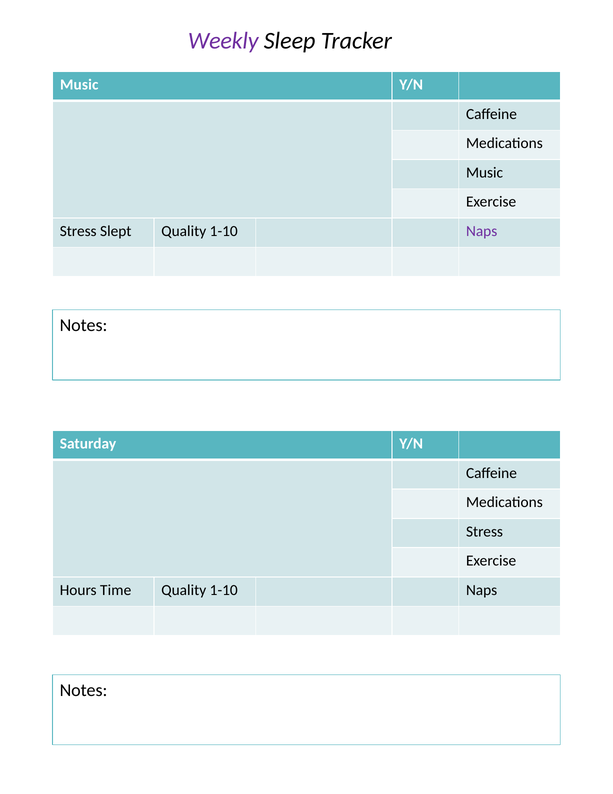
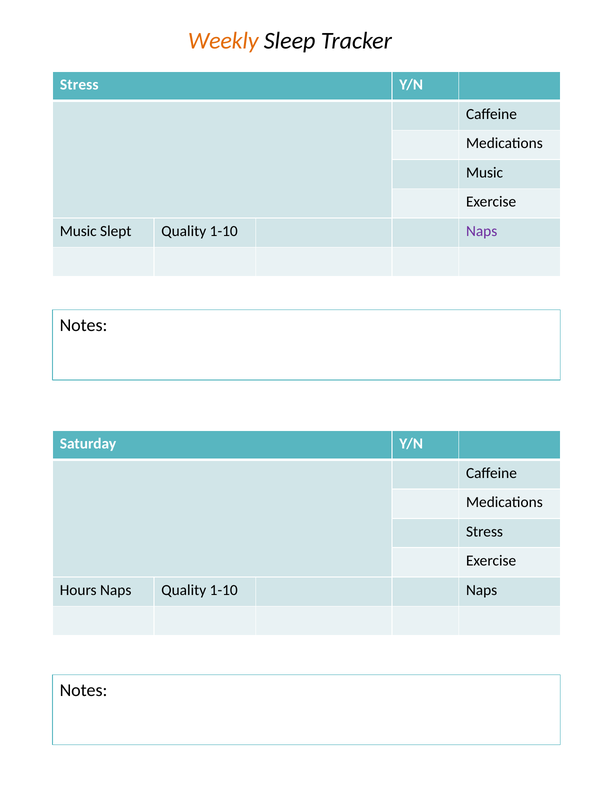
Weekly colour: purple -> orange
Music at (79, 85): Music -> Stress
Stress at (78, 231): Stress -> Music
Hours Time: Time -> Naps
